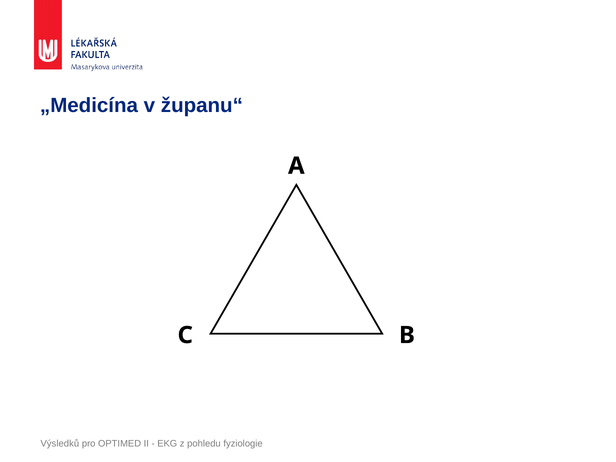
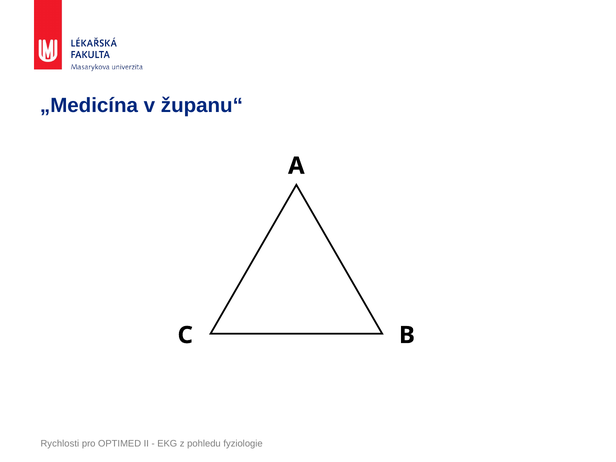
Výsledků: Výsledků -> Rychlosti
